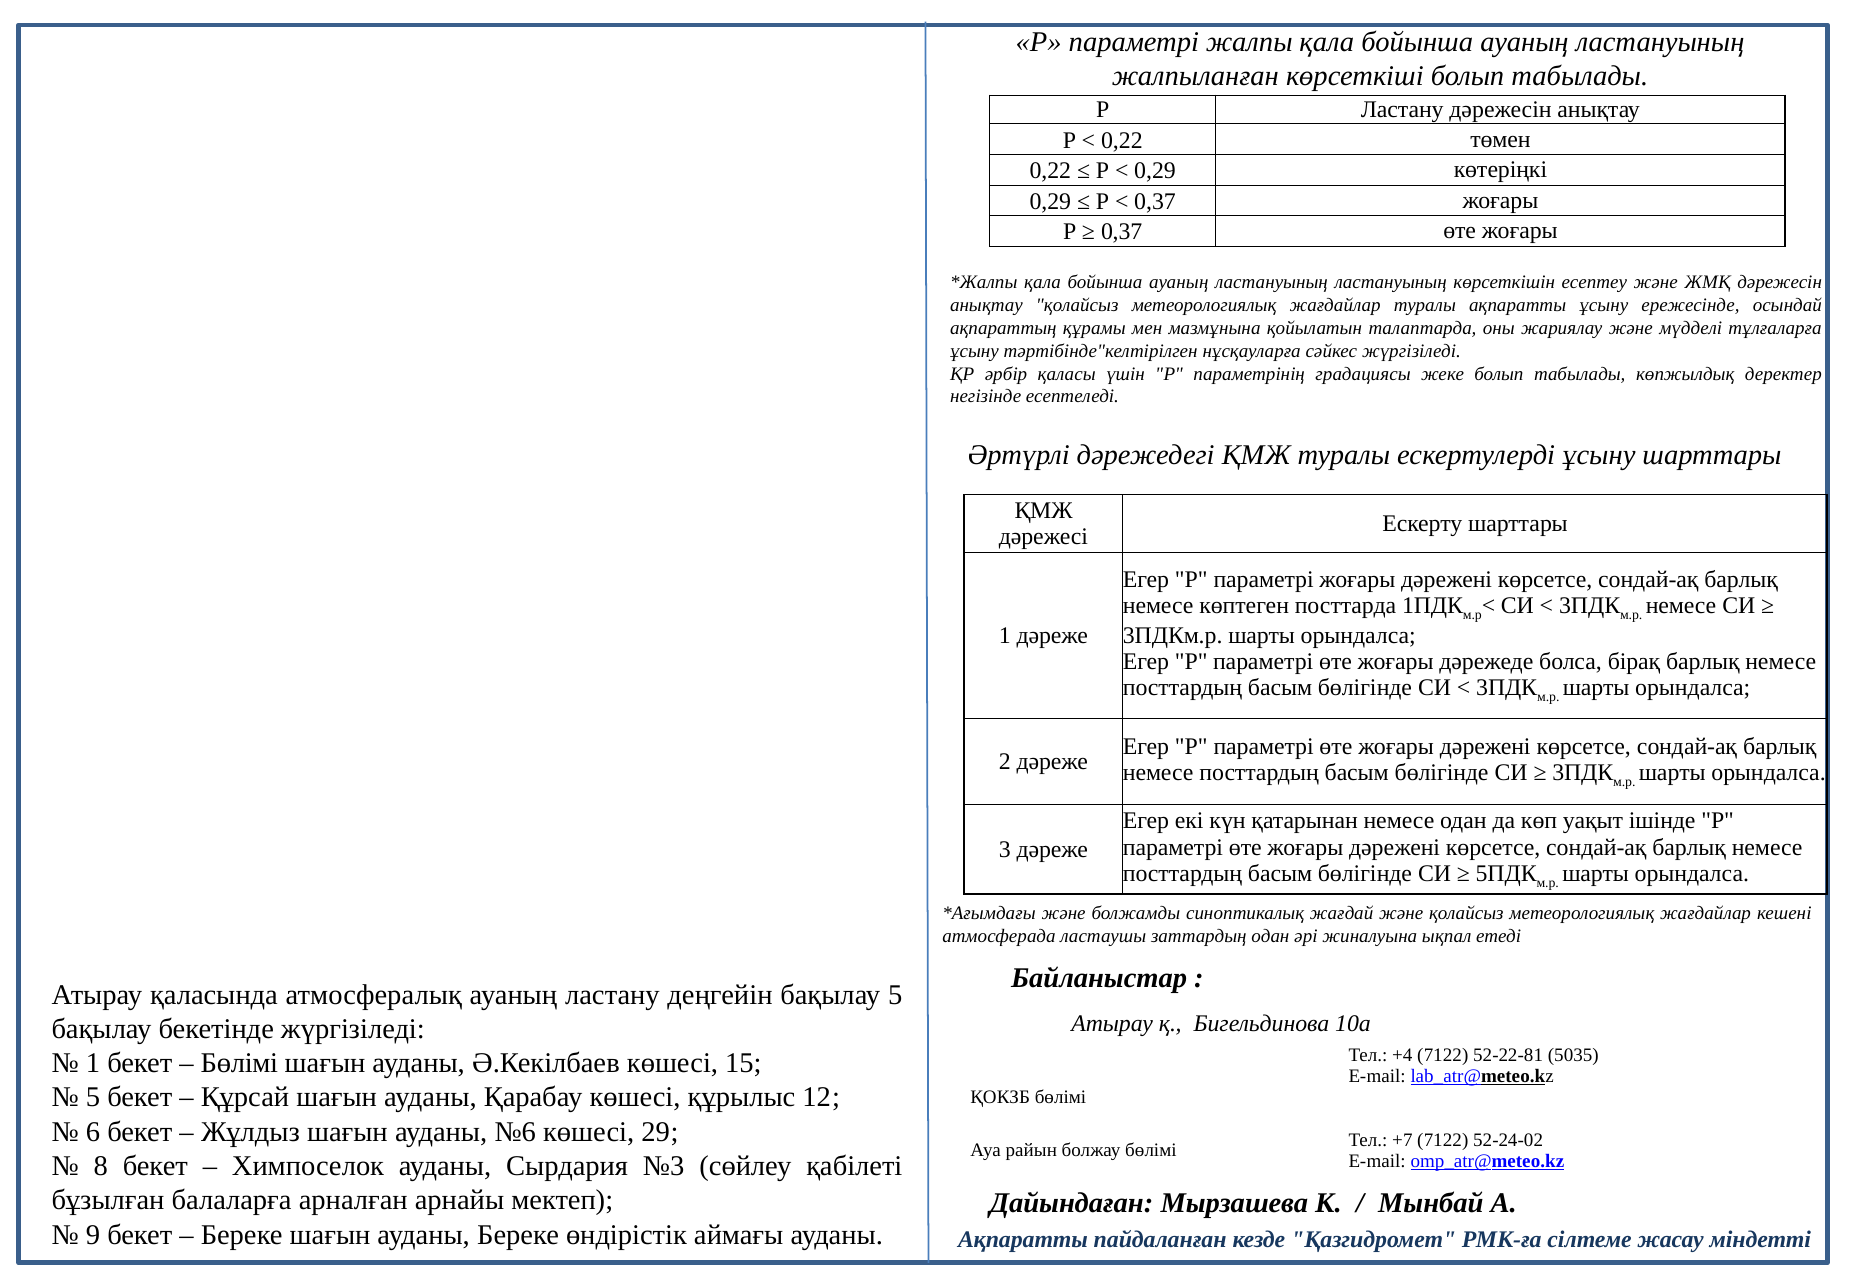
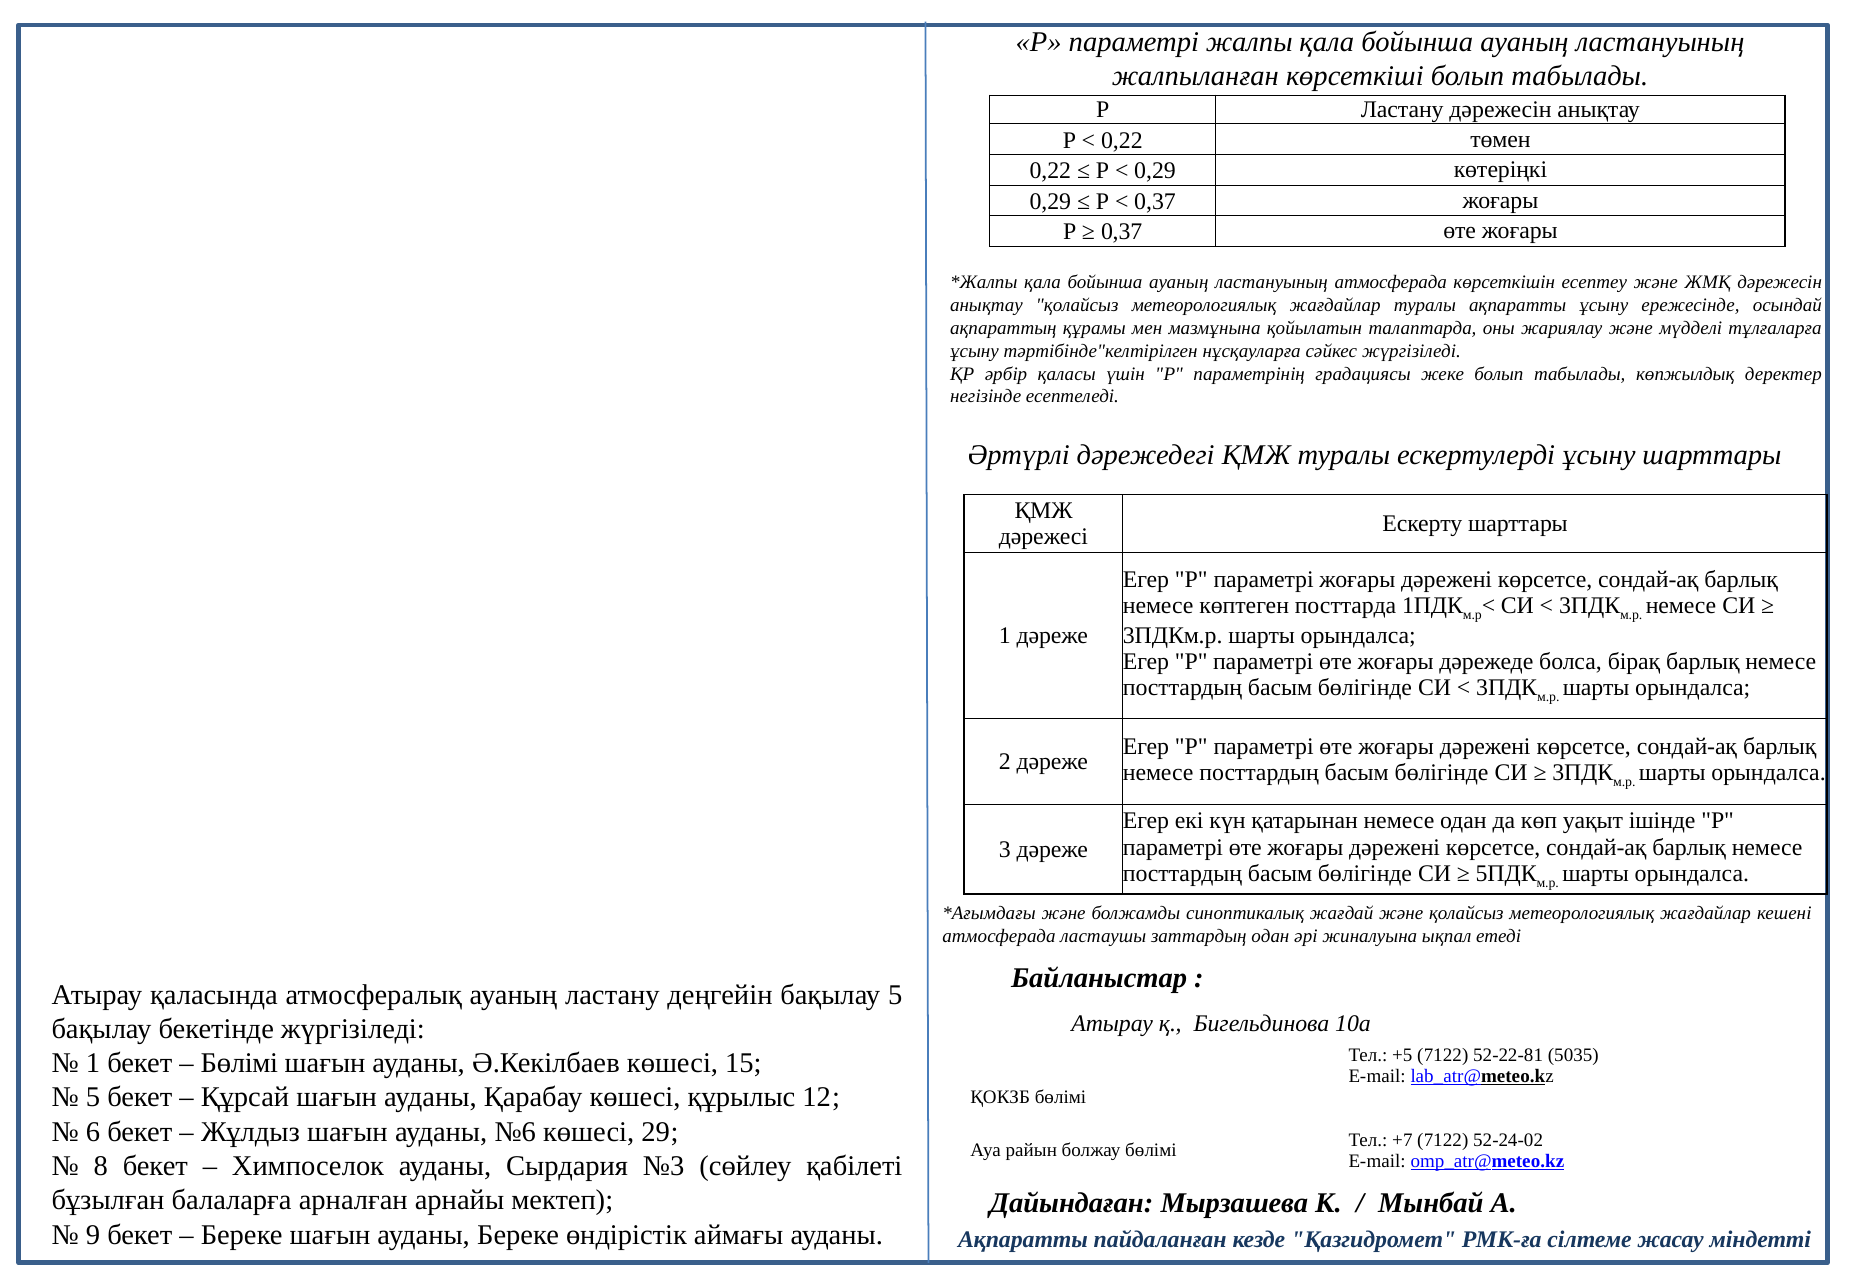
ластануының ластануының: ластануының -> атмосферада
+4: +4 -> +5
